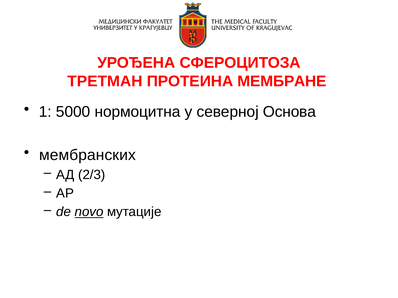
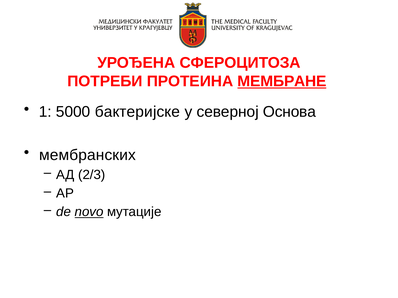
ТРЕТМАН: ТРЕТМАН -> ПОТРЕБИ
МЕМБРАНЕ underline: none -> present
нормоцитна: нормоцитна -> бактеријске
